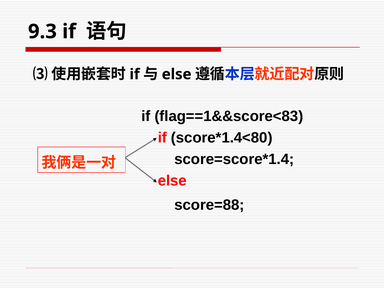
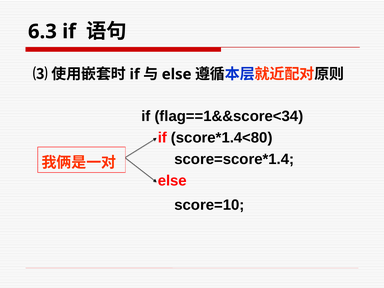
9.3: 9.3 -> 6.3
flag==1&&score<83: flag==1&&score<83 -> flag==1&&score<34
score=88: score=88 -> score=10
